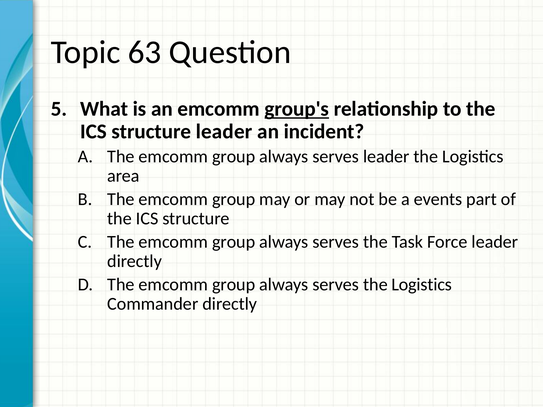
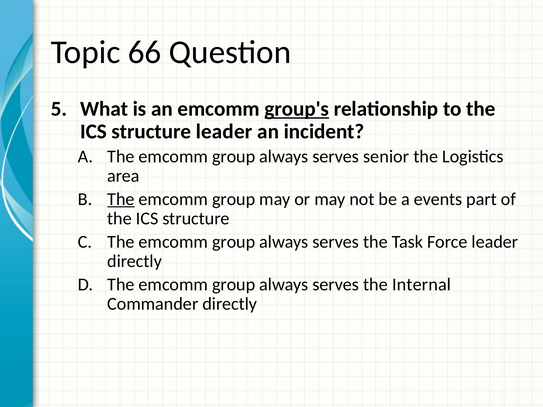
63: 63 -> 66
serves leader: leader -> senior
The at (121, 199) underline: none -> present
serves the Logistics: Logistics -> Internal
